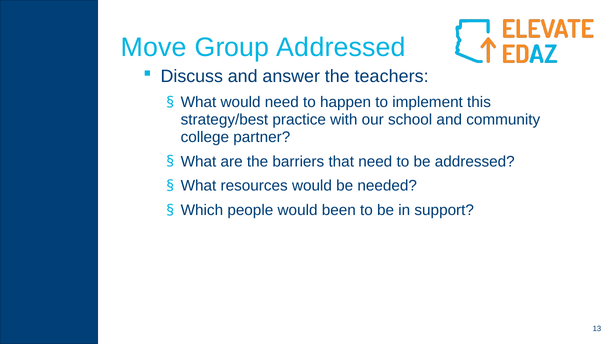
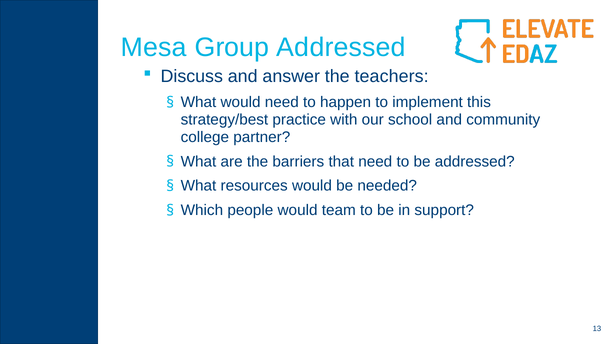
Move: Move -> Mesa
been: been -> team
